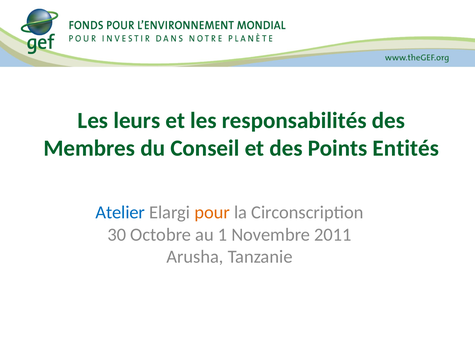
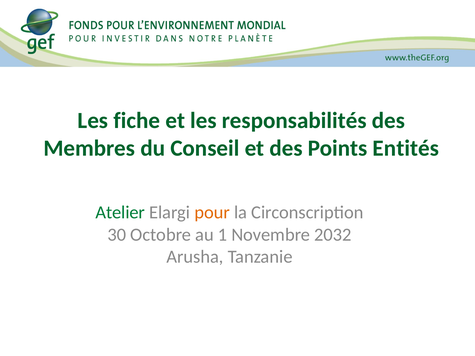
leurs: leurs -> fiche
Atelier colour: blue -> green
2011: 2011 -> 2032
